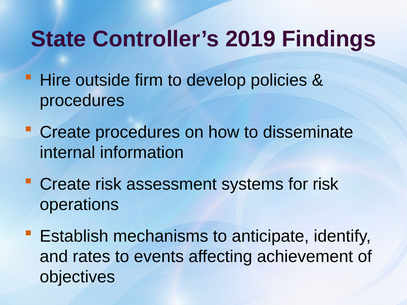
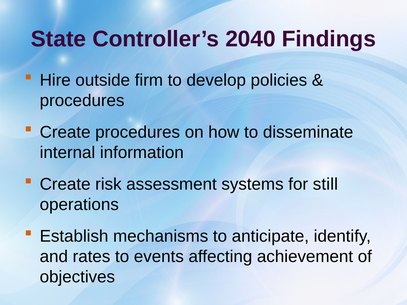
2019: 2019 -> 2040
for risk: risk -> still
